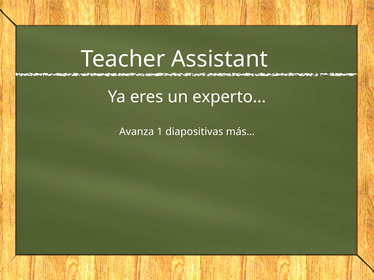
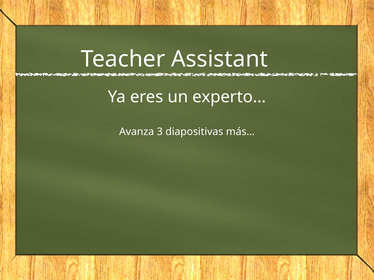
1: 1 -> 3
